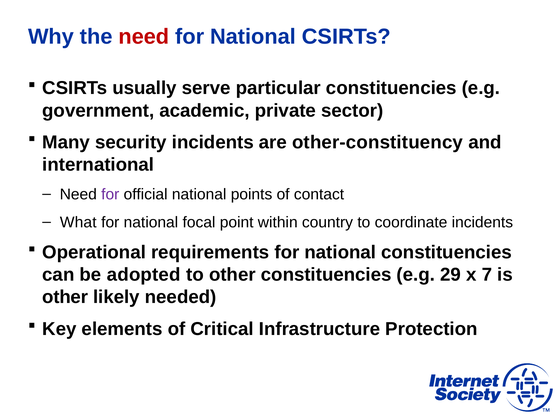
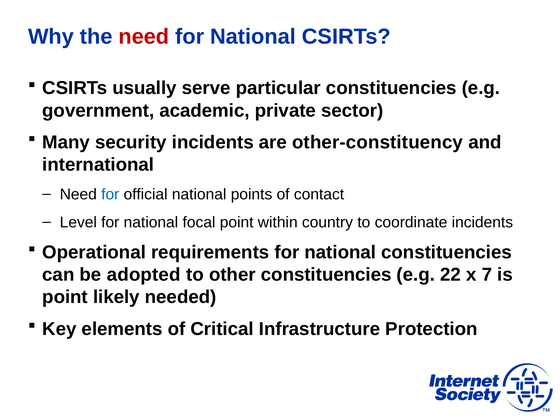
for at (110, 194) colour: purple -> blue
What: What -> Level
29: 29 -> 22
other at (65, 297): other -> point
